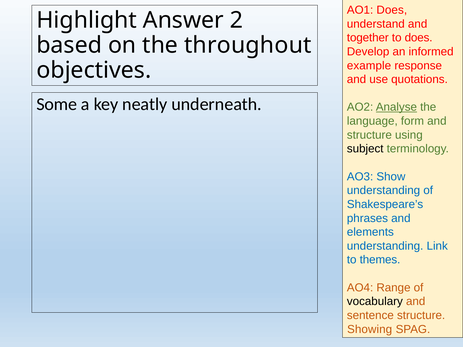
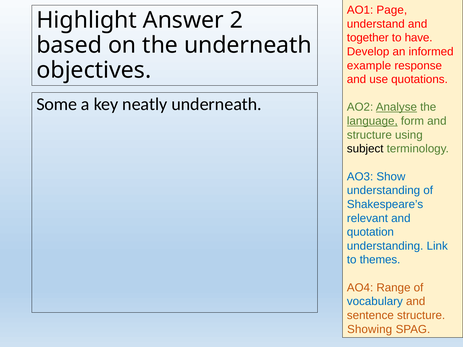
AO1 Does: Does -> Page
to does: does -> have
the throughout: throughout -> underneath
language underline: none -> present
phrases: phrases -> relevant
elements: elements -> quotation
vocabulary colour: black -> blue
